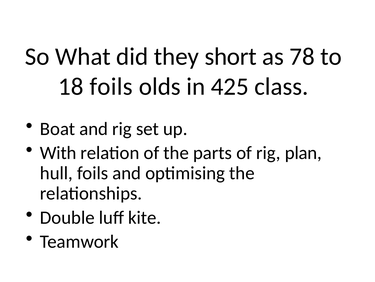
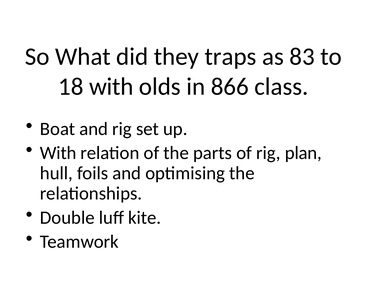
short: short -> traps
78: 78 -> 83
18 foils: foils -> with
425: 425 -> 866
